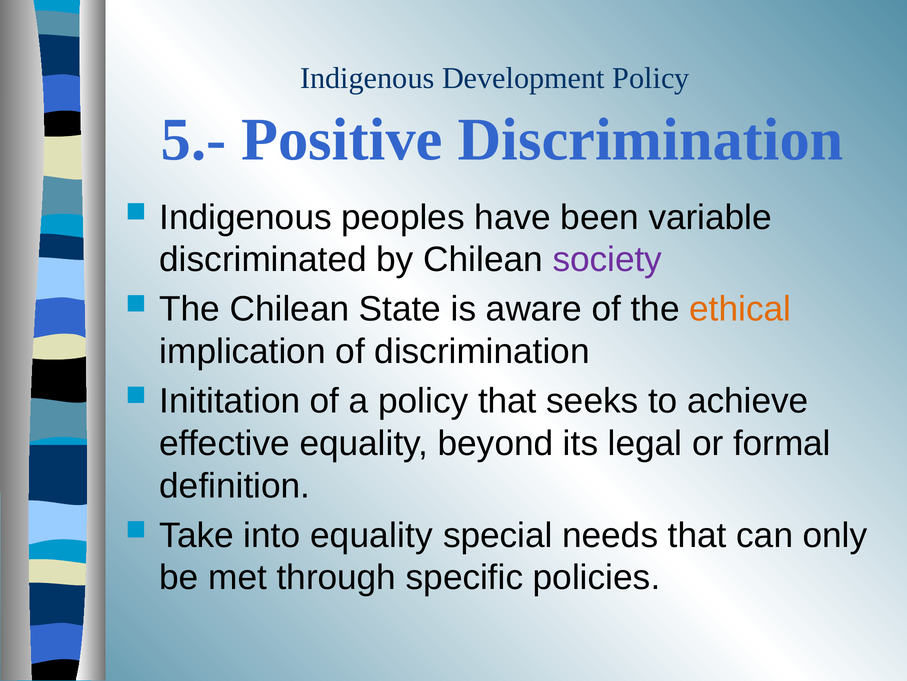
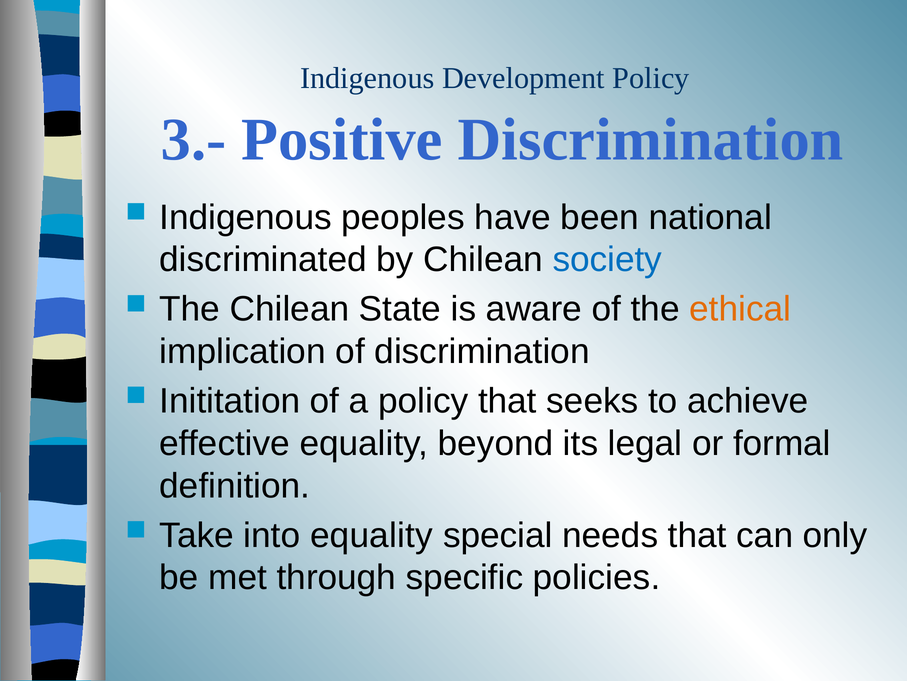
5.-: 5.- -> 3.-
variable: variable -> national
society colour: purple -> blue
